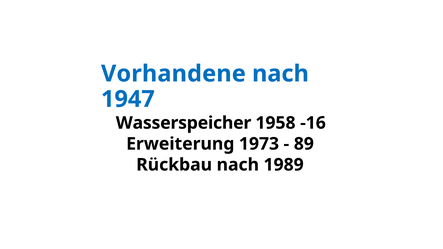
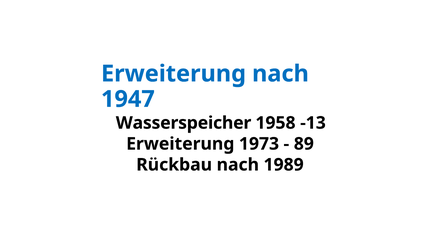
Vorhandene at (173, 74): Vorhandene -> Erweiterung
-16: -16 -> -13
